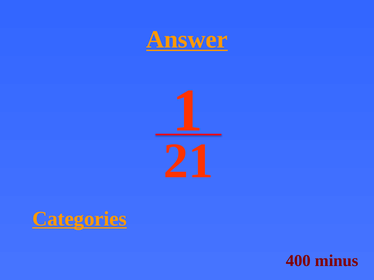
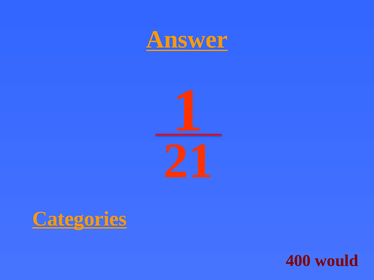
minus: minus -> would
